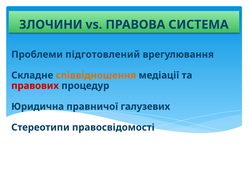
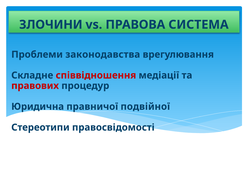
підготовлений: підготовлений -> законодавства
співвідношення colour: orange -> red
галузевих: галузевих -> подвійної
